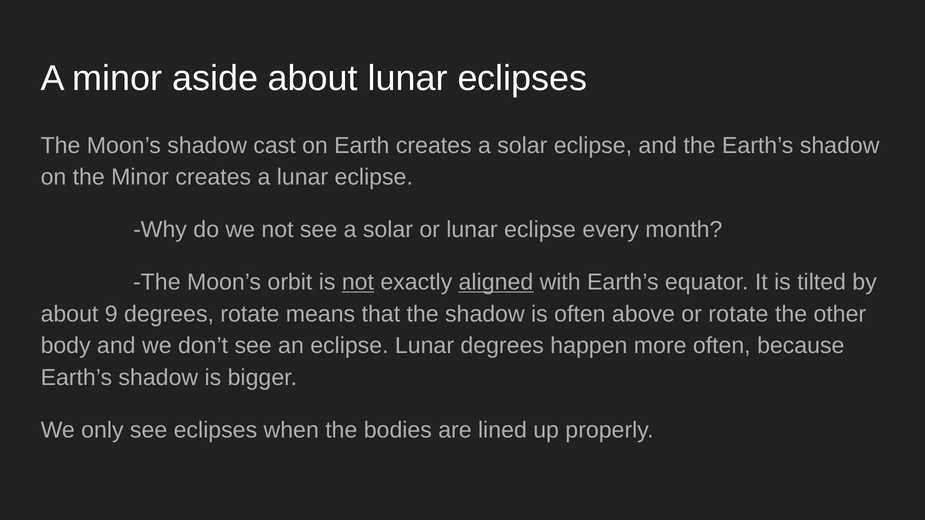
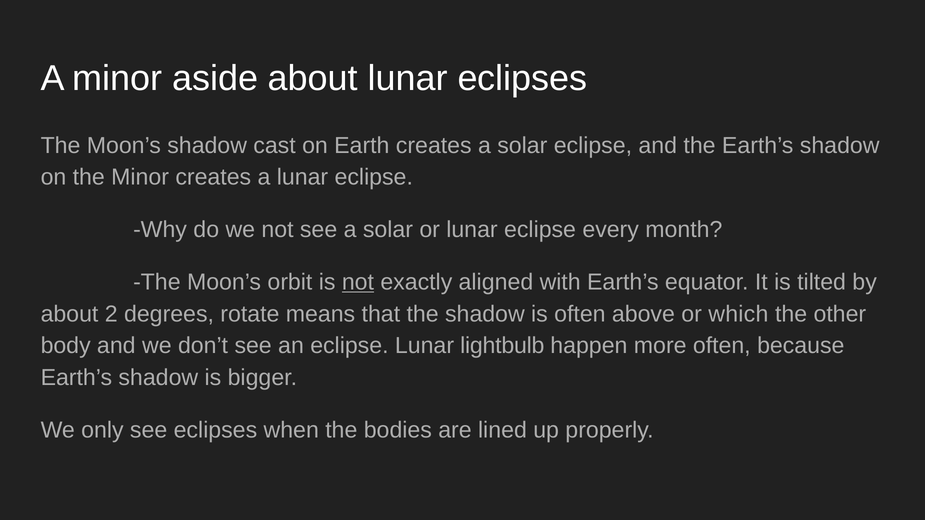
aligned underline: present -> none
9: 9 -> 2
or rotate: rotate -> which
Lunar degrees: degrees -> lightbulb
